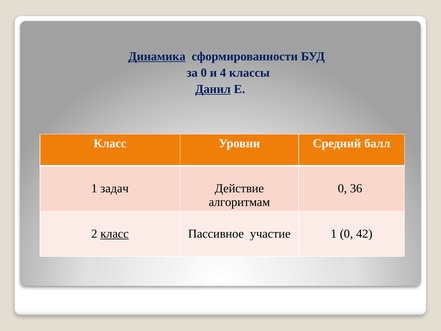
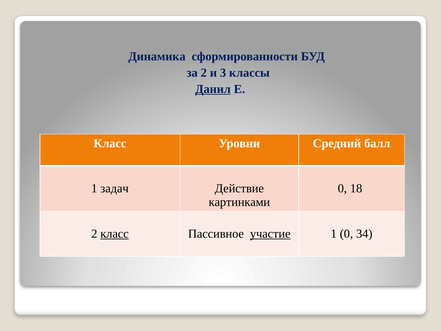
Динамика underline: present -> none
за 0: 0 -> 2
4: 4 -> 3
36: 36 -> 18
алгоритмам: алгоритмам -> картинками
участие underline: none -> present
42: 42 -> 34
